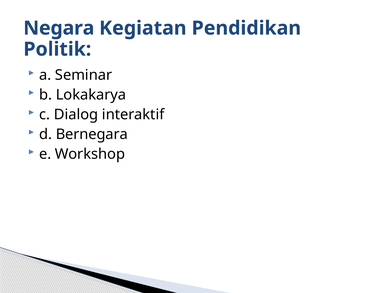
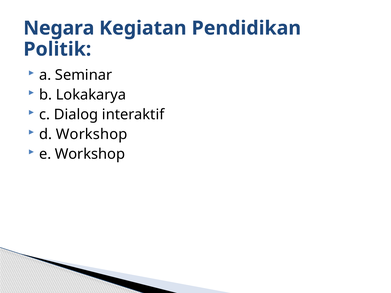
d Bernegara: Bernegara -> Workshop
